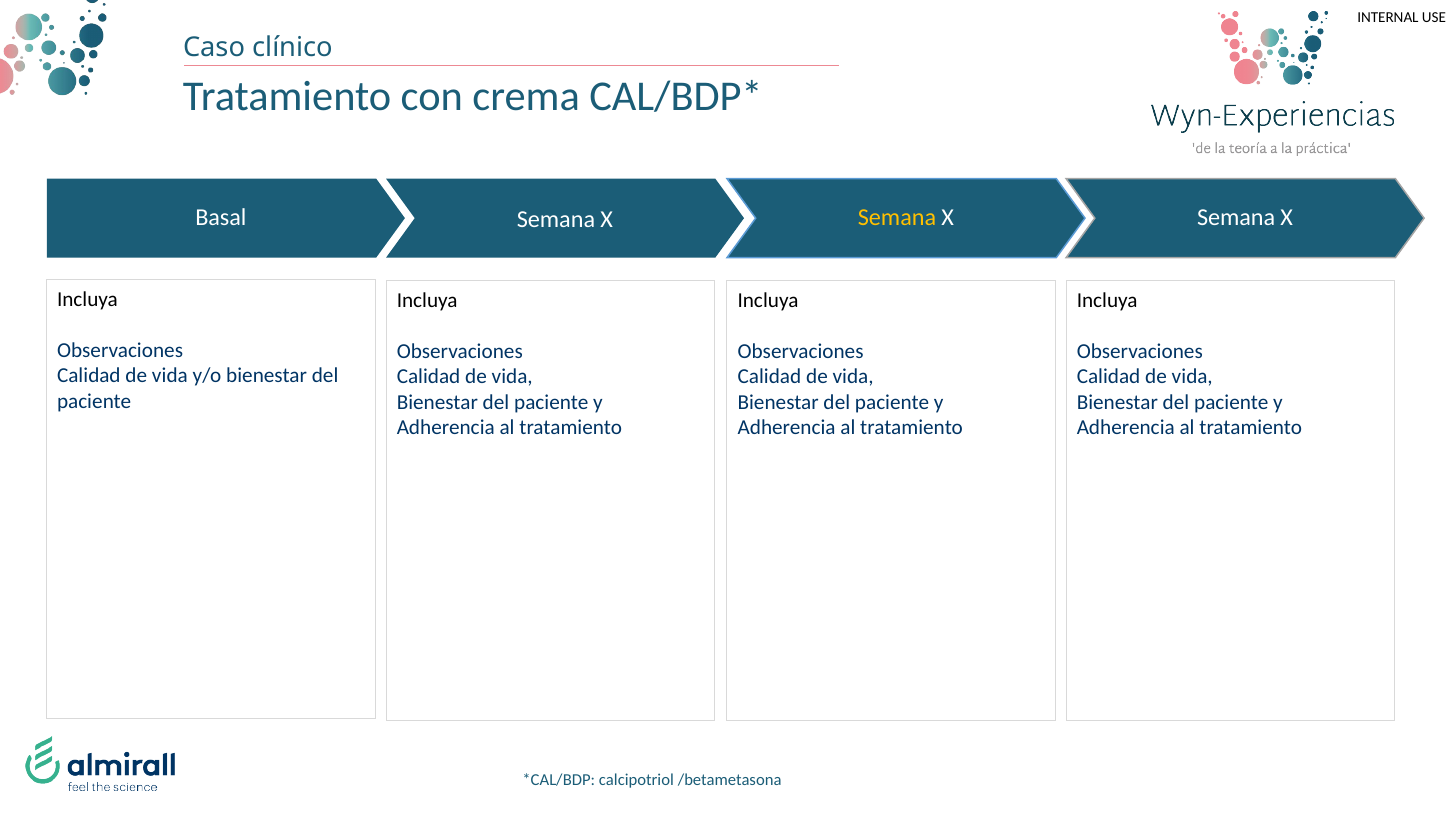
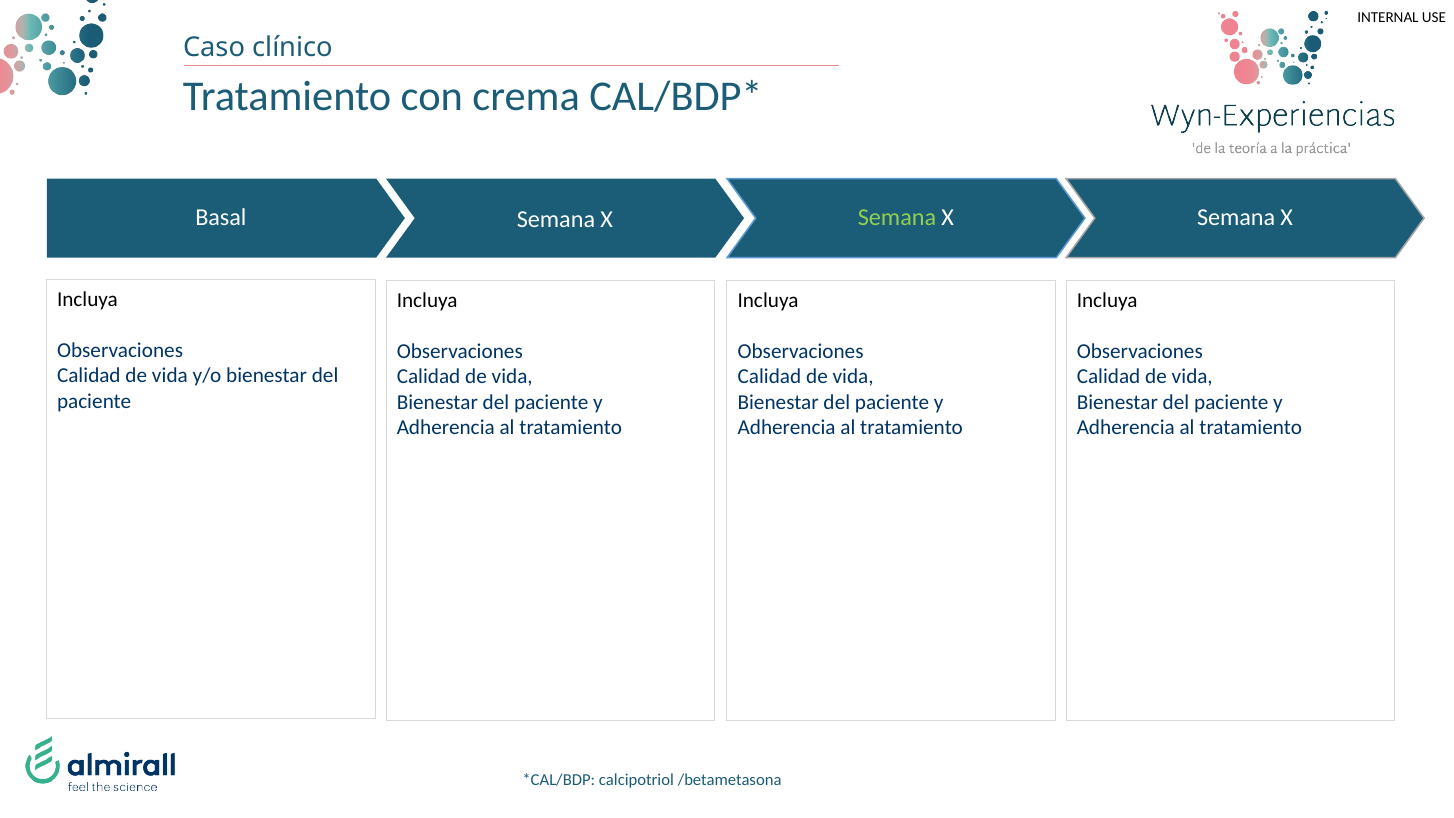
Semana at (897, 218) colour: yellow -> light green
